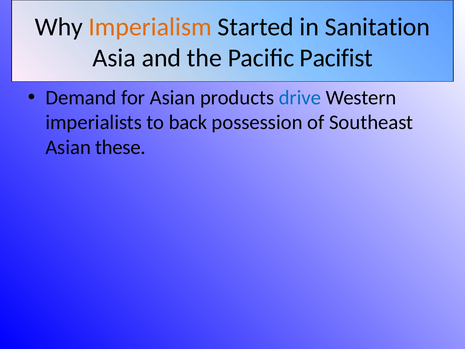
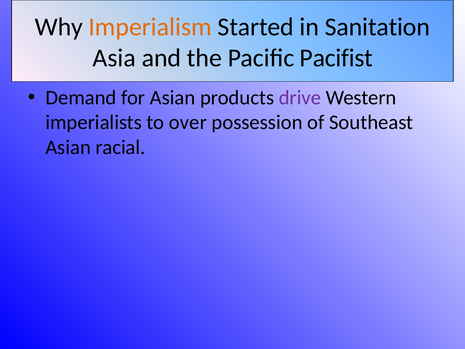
drive colour: blue -> purple
back: back -> over
these: these -> racial
